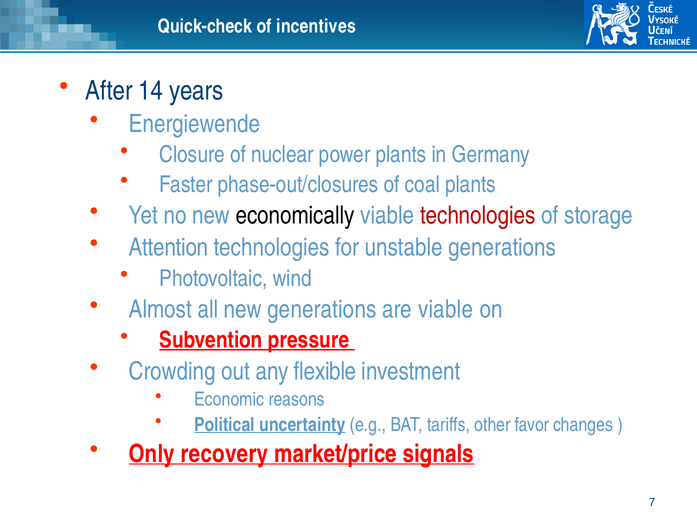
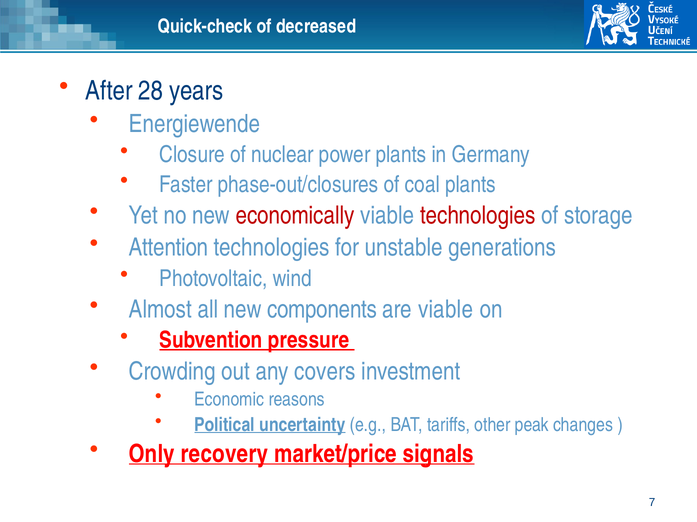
incentives: incentives -> decreased
14: 14 -> 28
economically colour: black -> red
new generations: generations -> components
flexible: flexible -> covers
favor: favor -> peak
